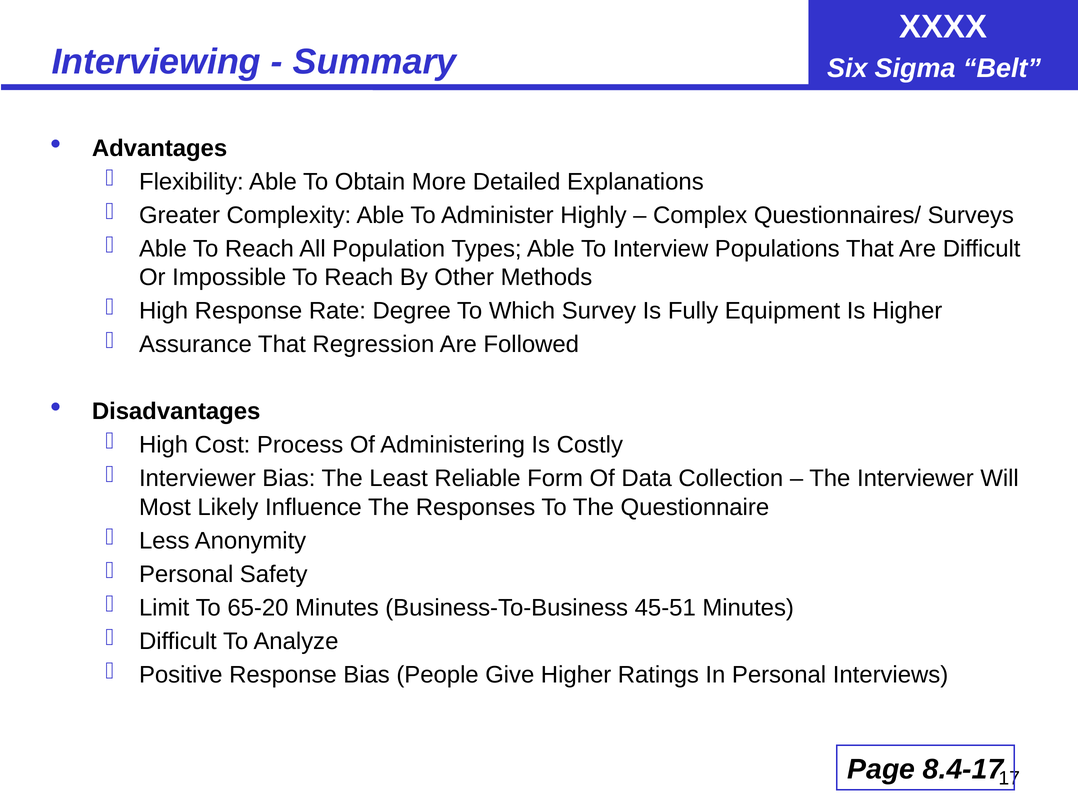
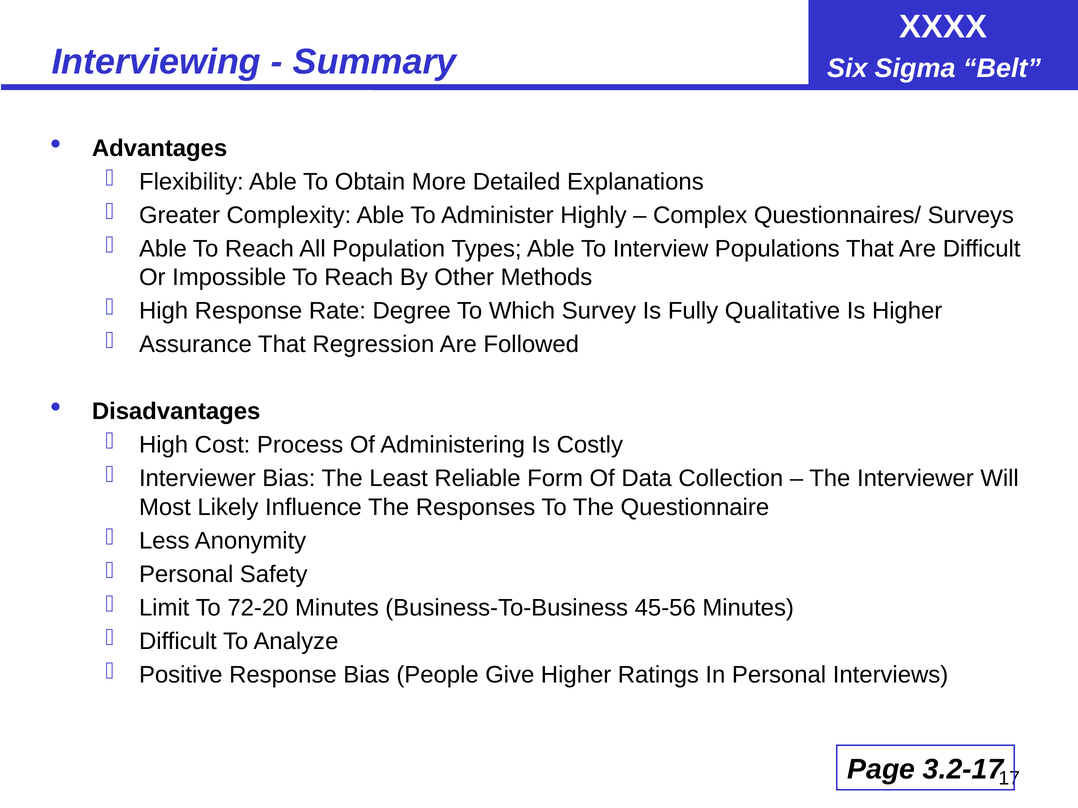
Equipment: Equipment -> Qualitative
65-20: 65-20 -> 72-20
45-51: 45-51 -> 45-56
8.4-17: 8.4-17 -> 3.2-17
